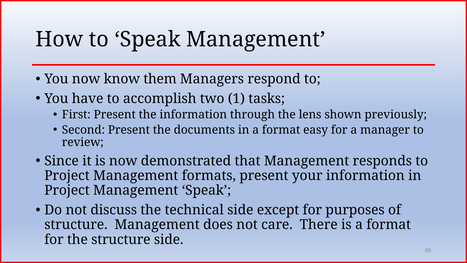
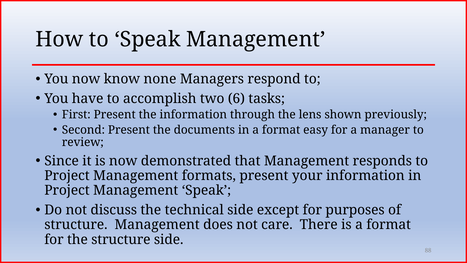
them: them -> none
1: 1 -> 6
